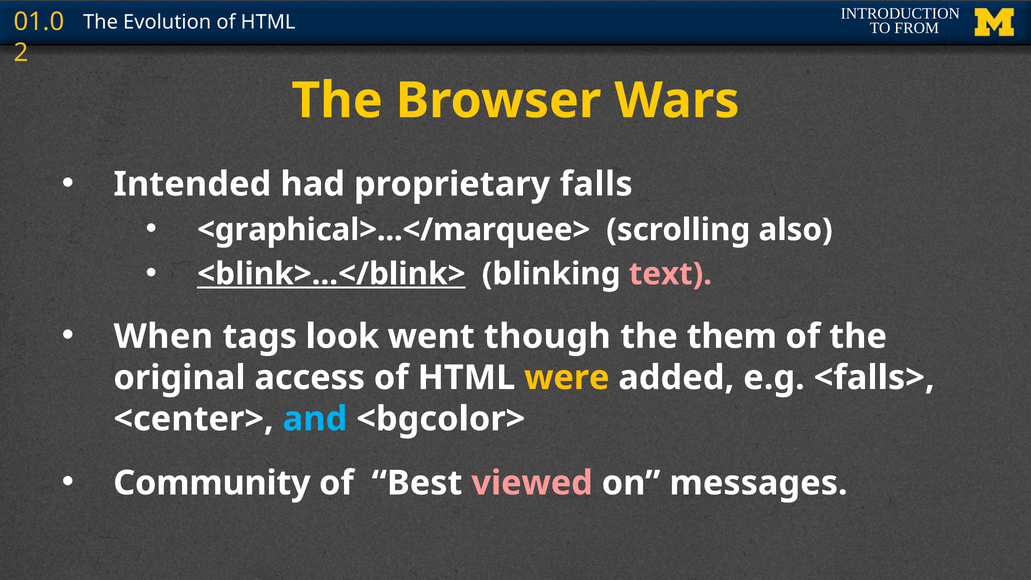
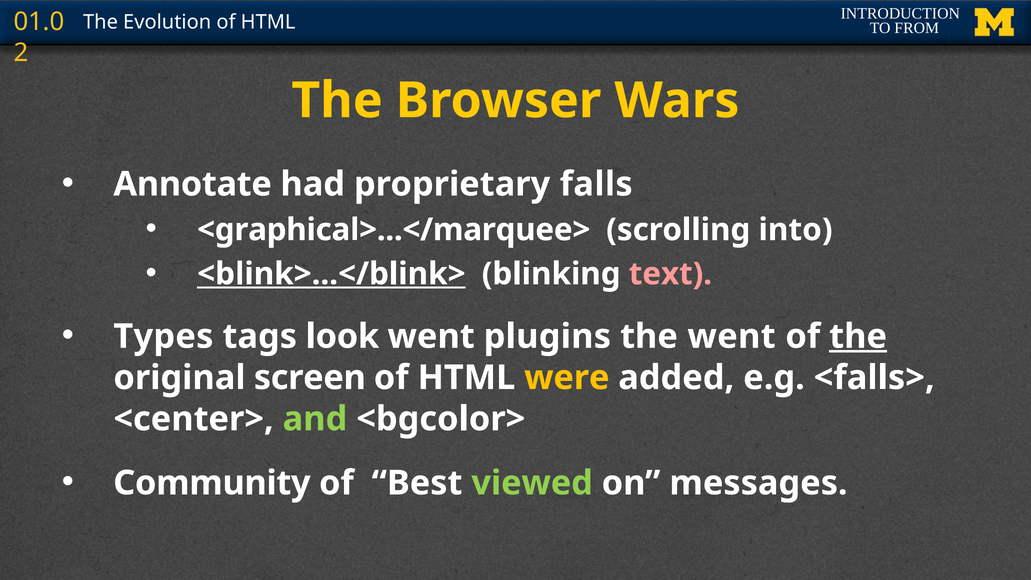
Intended: Intended -> Annotate
also: also -> into
When: When -> Types
though: though -> plugins
the them: them -> went
the at (858, 336) underline: none -> present
access: access -> screen
and colour: light blue -> light green
viewed colour: pink -> light green
